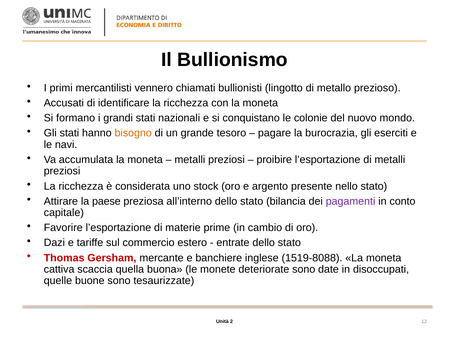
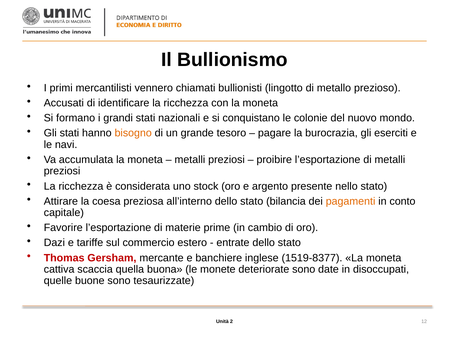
paese: paese -> coesa
pagamenti colour: purple -> orange
1519-8088: 1519-8088 -> 1519-8377
